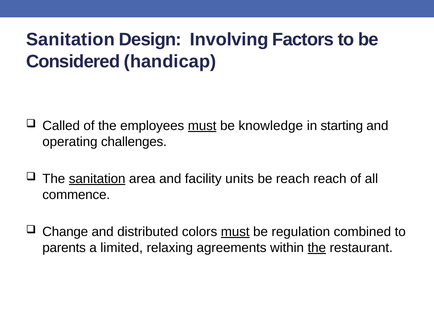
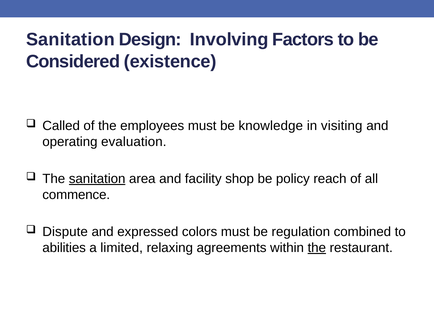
handicap: handicap -> existence
must at (202, 126) underline: present -> none
starting: starting -> visiting
challenges: challenges -> evaluation
units: units -> shop
be reach: reach -> policy
Change: Change -> Dispute
distributed: distributed -> expressed
must at (235, 231) underline: present -> none
parents: parents -> abilities
